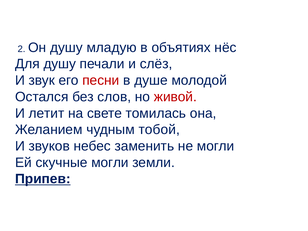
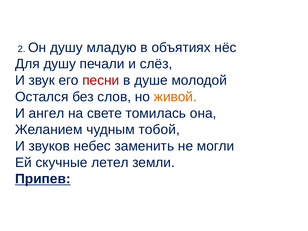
живой colour: red -> orange
летит: летит -> ангел
скучные могли: могли -> летел
